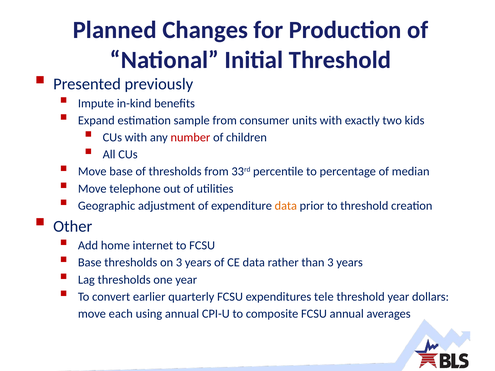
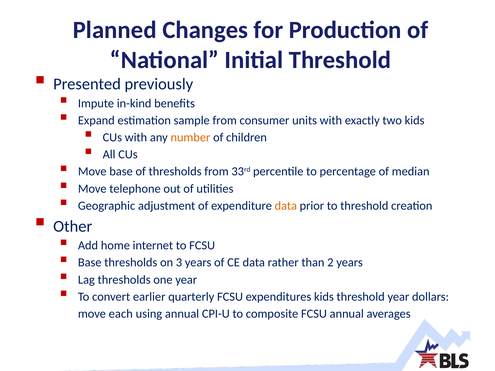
number colour: red -> orange
than 3: 3 -> 2
expenditures tele: tele -> kids
